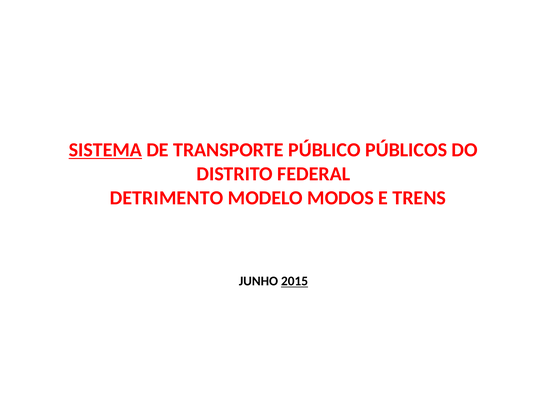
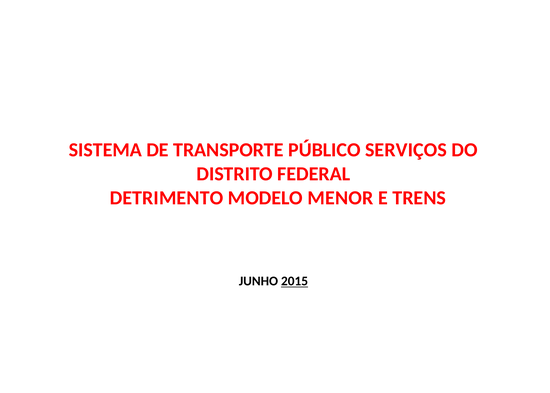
SISTEMA underline: present -> none
PÚBLICOS: PÚBLICOS -> SERVIÇOS
MODOS: MODOS -> MENOR
